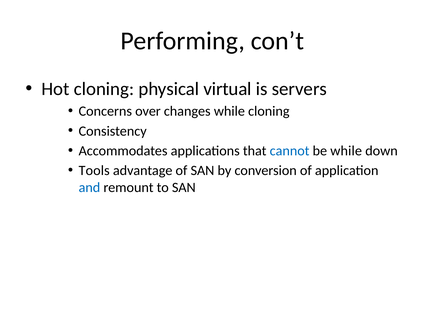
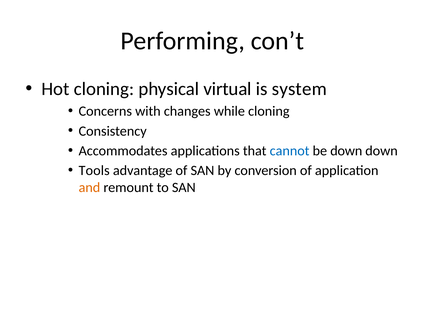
servers: servers -> system
over: over -> with
be while: while -> down
and colour: blue -> orange
